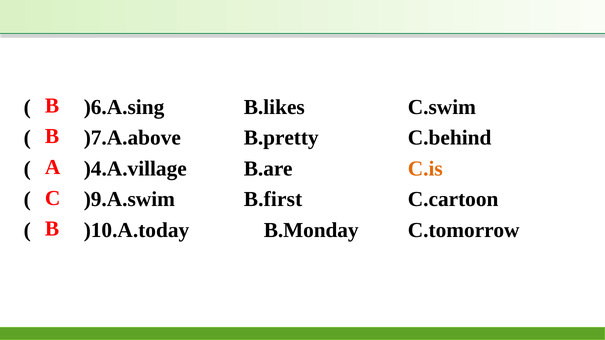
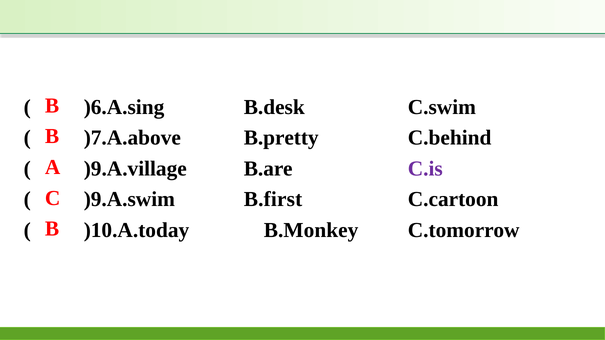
B.likes: B.likes -> B.desk
)4.A.village: )4.A.village -> )9.A.village
C.is colour: orange -> purple
B.Monday: B.Monday -> B.Monkey
